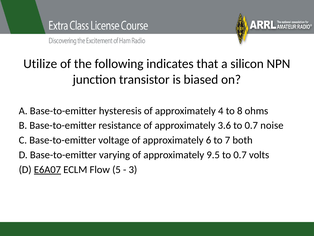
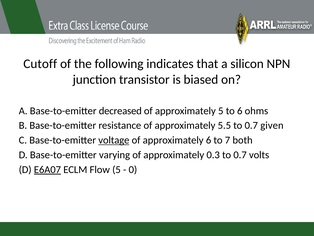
Utilize: Utilize -> Cutoff
hysteresis: hysteresis -> decreased
approximately 4: 4 -> 5
to 8: 8 -> 6
3.6: 3.6 -> 5.5
noise: noise -> given
voltage underline: none -> present
9.5: 9.5 -> 0.3
3: 3 -> 0
